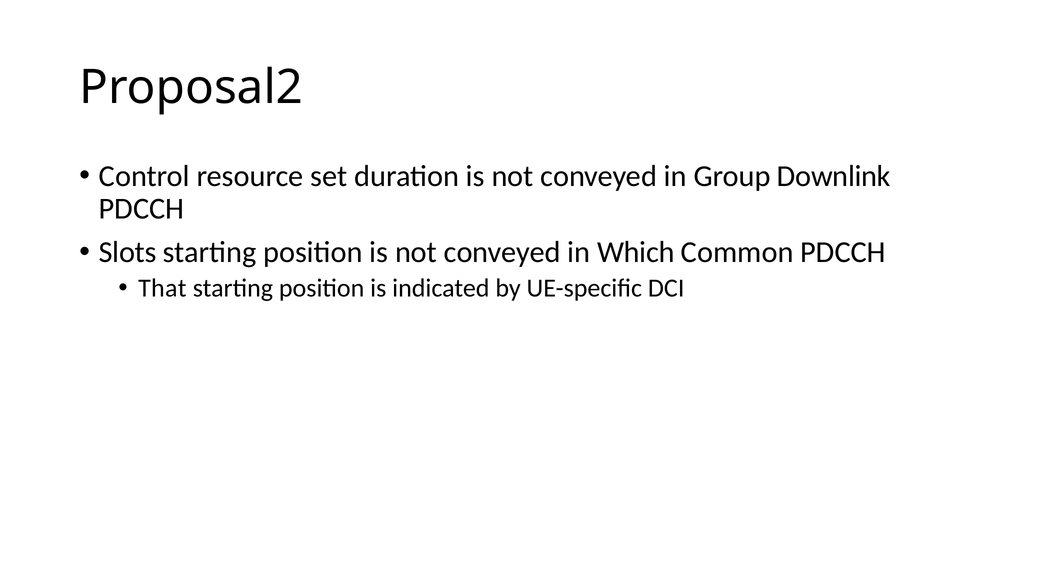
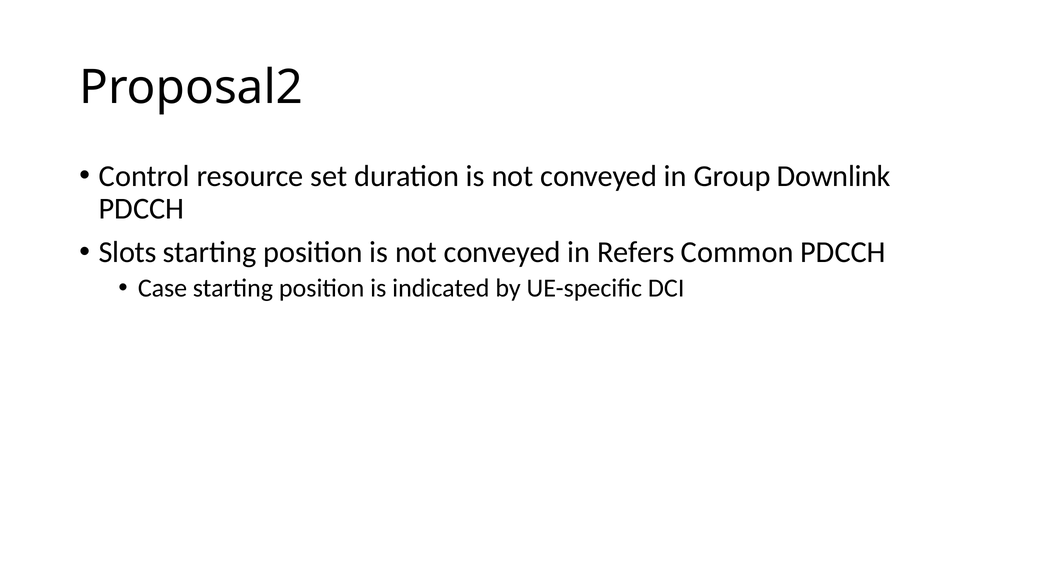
Which: Which -> Refers
That: That -> Case
